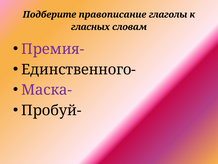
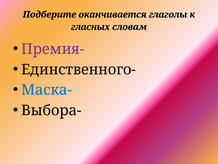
правописание: правописание -> оканчивается
Маска- colour: purple -> blue
Пробуй-: Пробуй- -> Выбора-
